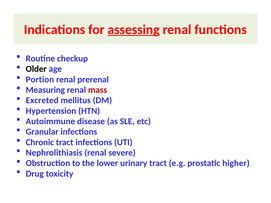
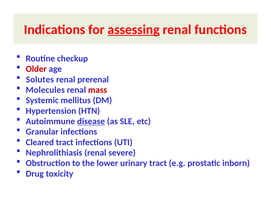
Older colour: black -> red
Portion: Portion -> Solutes
Measuring: Measuring -> Molecules
Excreted: Excreted -> Systemic
disease underline: none -> present
Chronic: Chronic -> Cleared
higher: higher -> inborn
